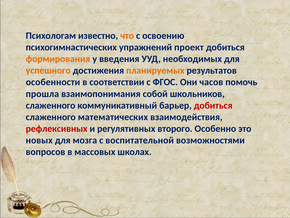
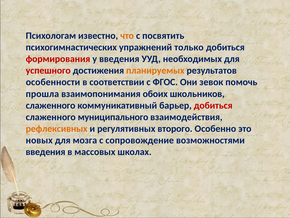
освоению: освоению -> посвятить
проект: проект -> только
формирования colour: orange -> red
успешного colour: orange -> red
часов: часов -> зевок
собой: собой -> обоих
математических: математических -> муниципального
рефлексивных colour: red -> orange
воспитательной: воспитательной -> сопровождение
вопросов at (45, 152): вопросов -> введения
